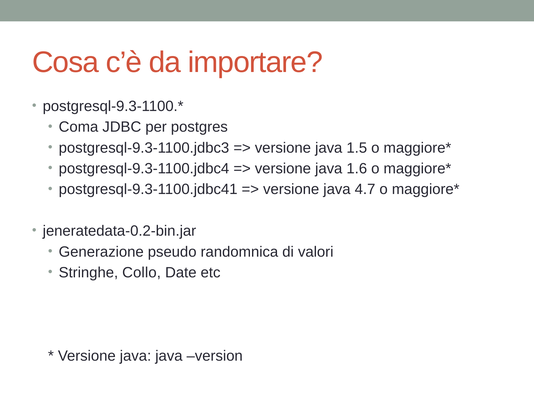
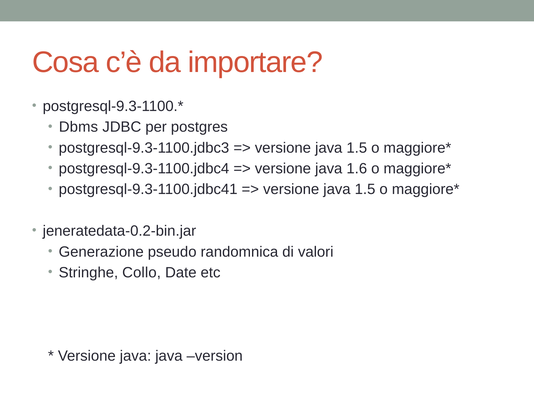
Coma: Coma -> Dbms
4.7 at (365, 189): 4.7 -> 1.5
